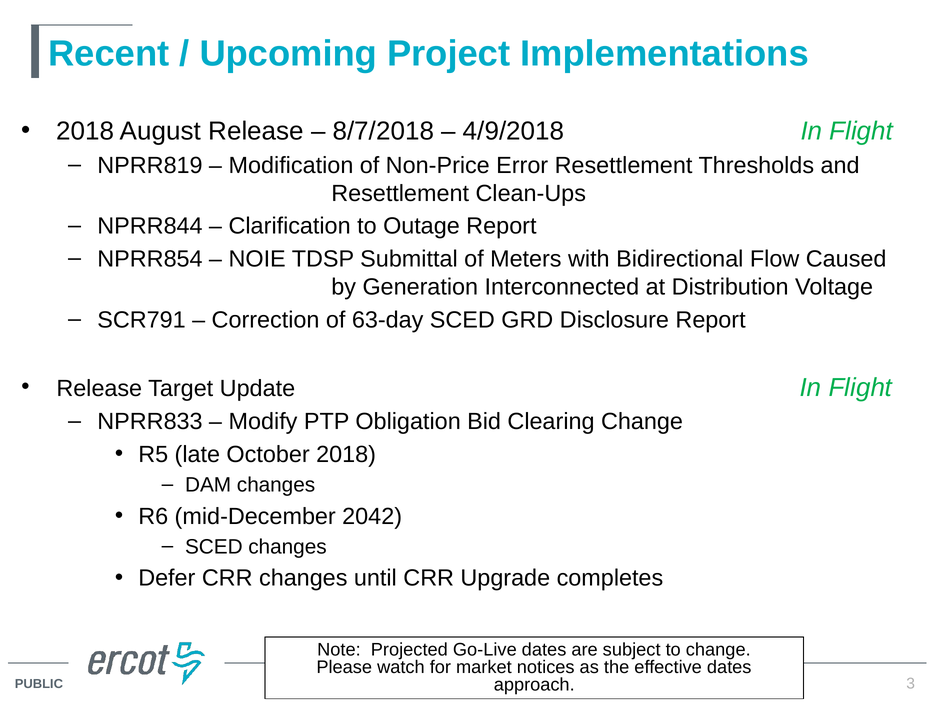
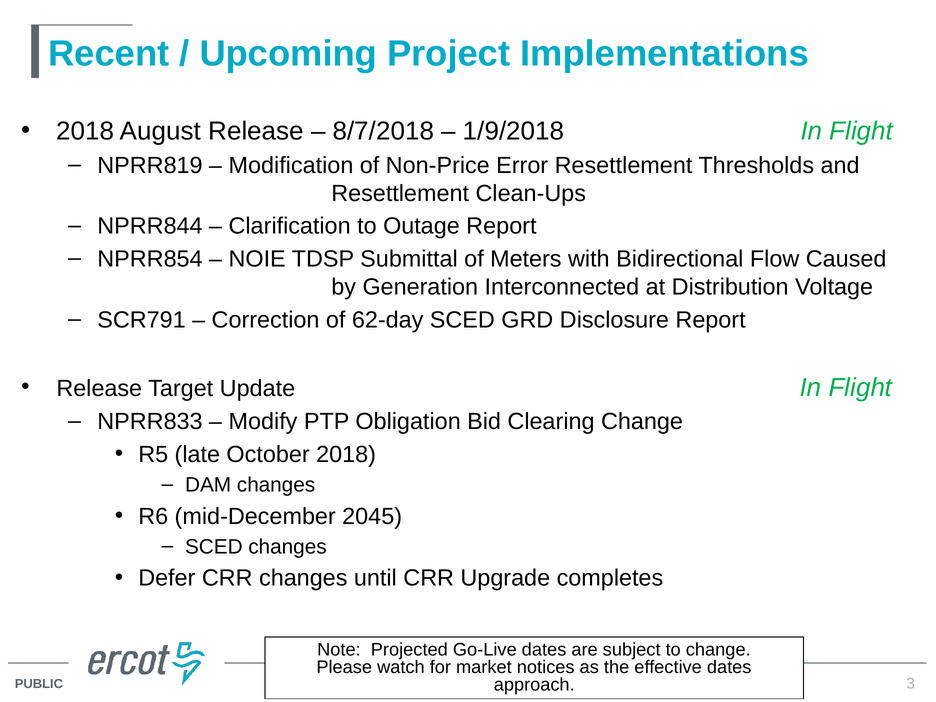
4/9/2018: 4/9/2018 -> 1/9/2018
63-day: 63-day -> 62-day
2042: 2042 -> 2045
